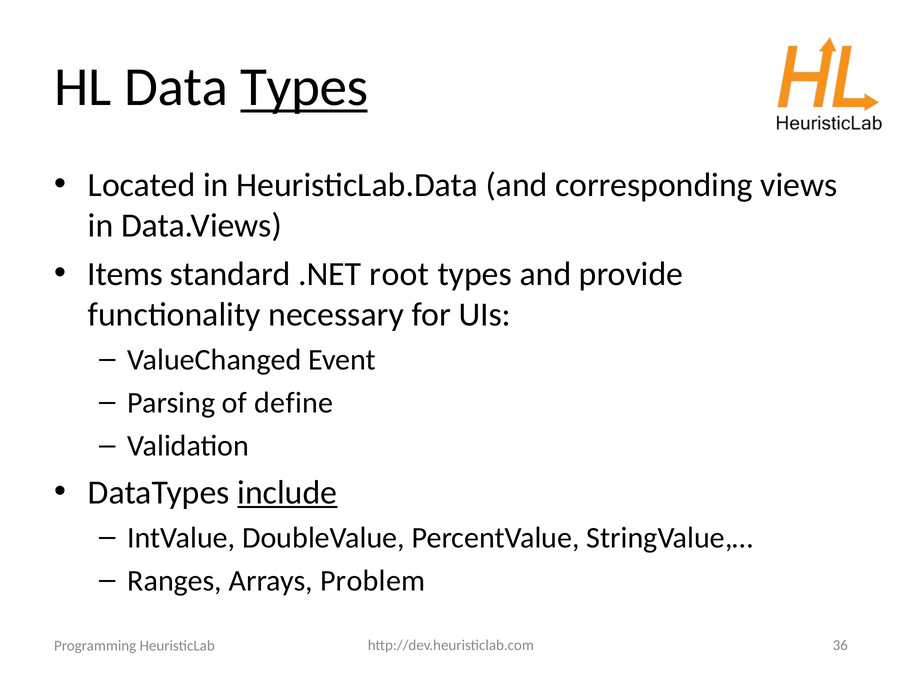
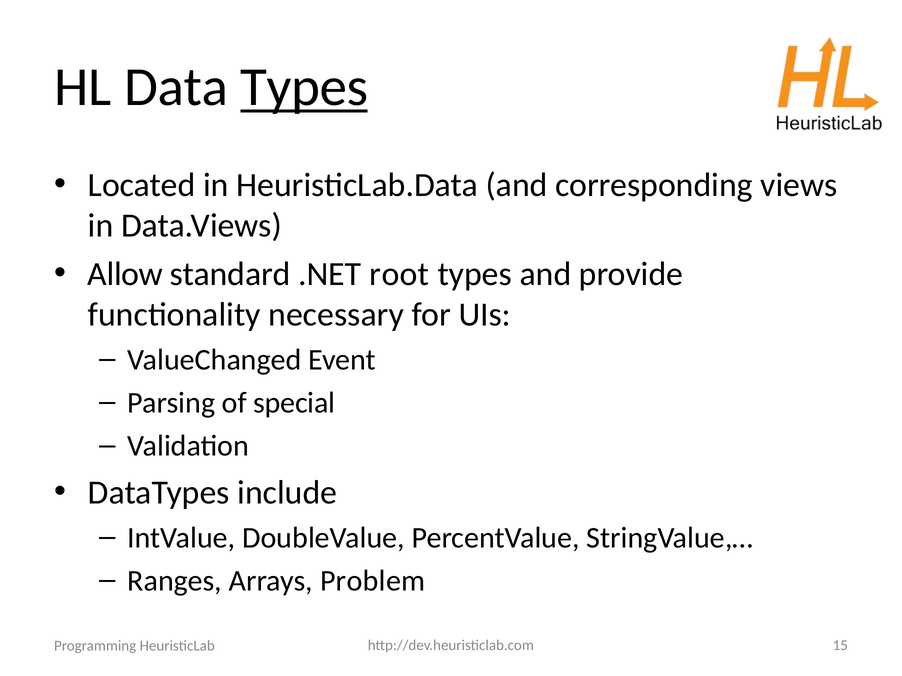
Items: Items -> Allow
define: define -> special
include underline: present -> none
36: 36 -> 15
